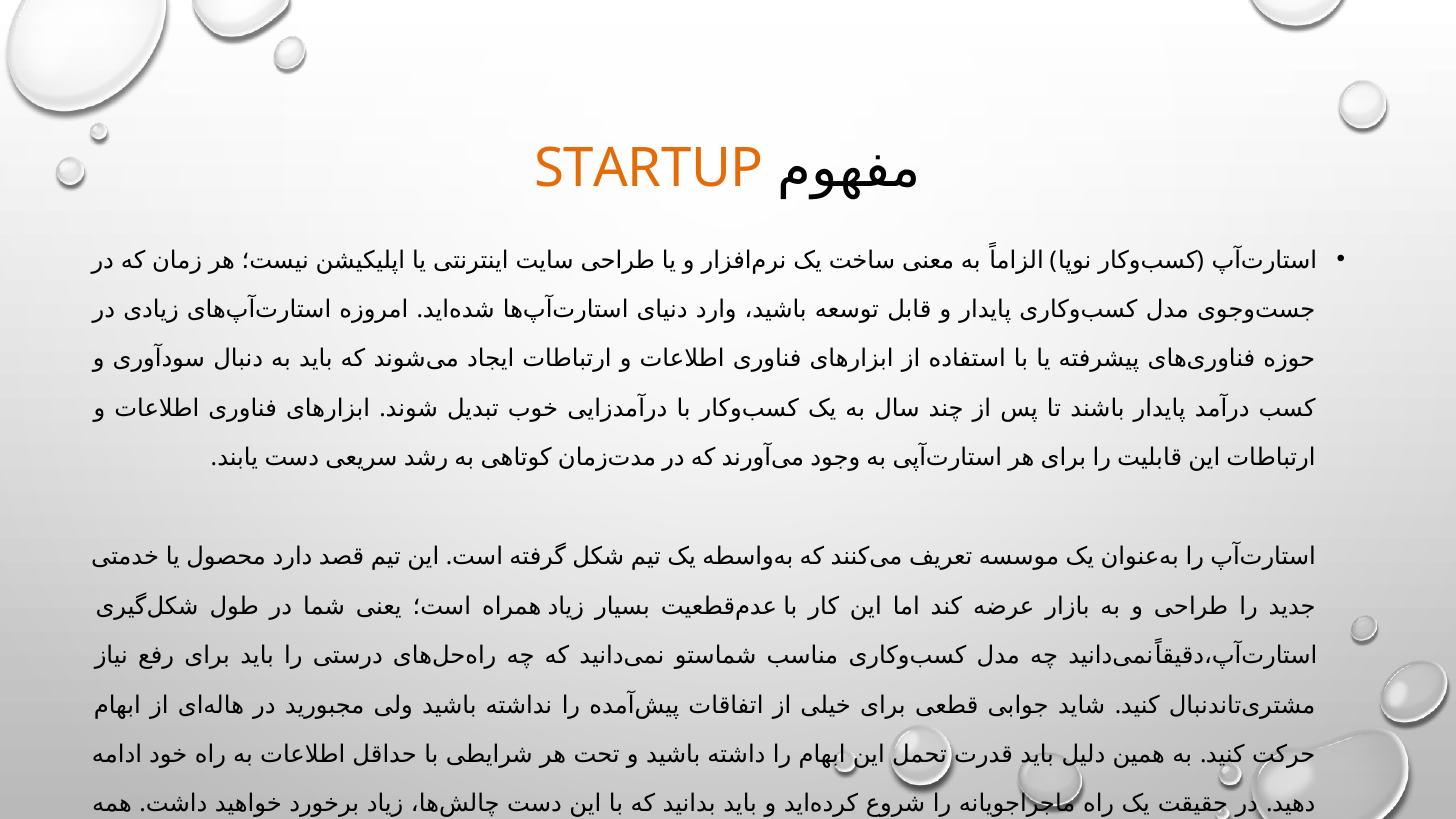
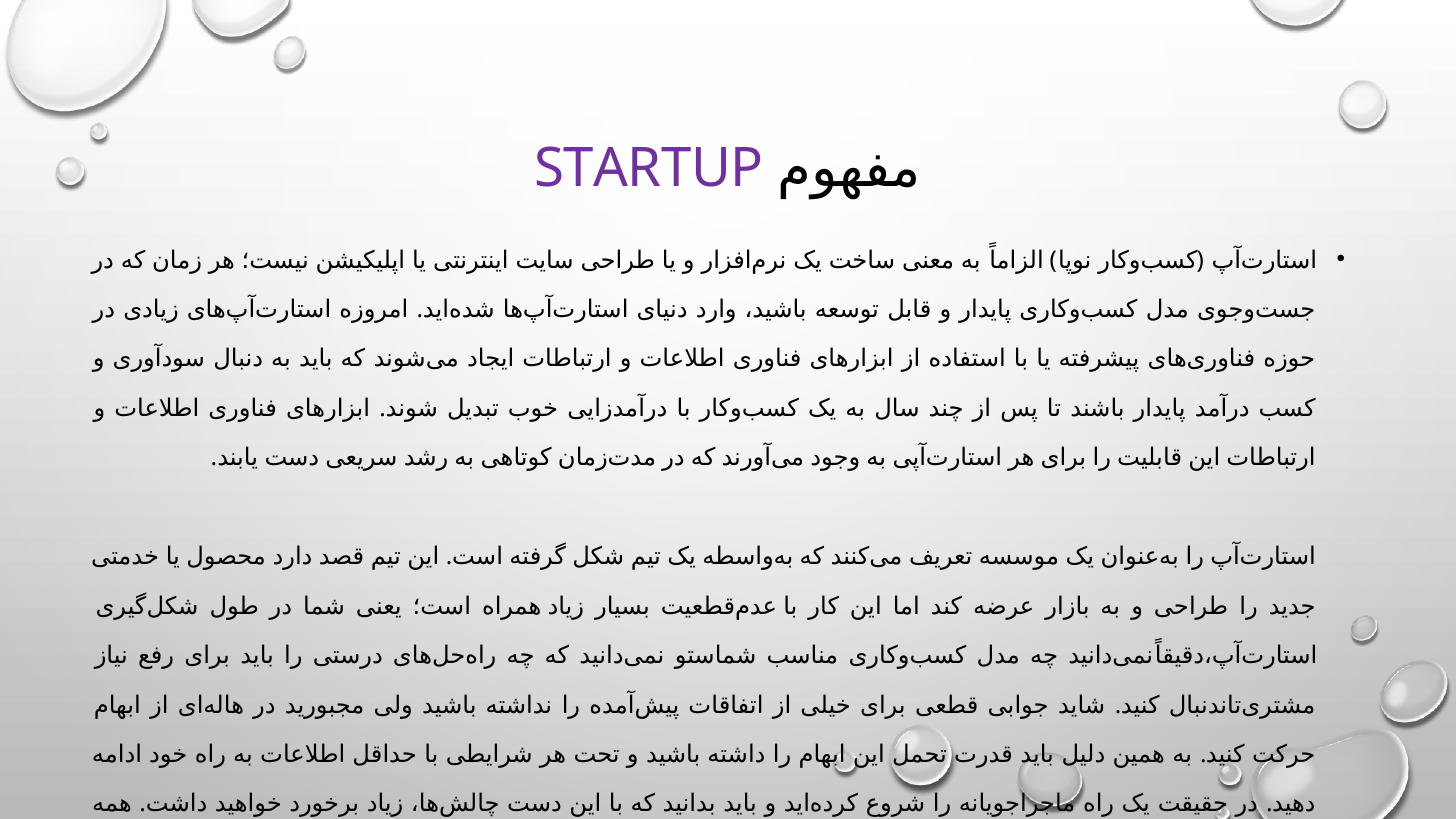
STARTUP colour: orange -> purple
